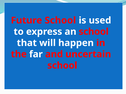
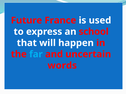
Future School: School -> France
far colour: white -> light blue
school at (62, 66): school -> words
